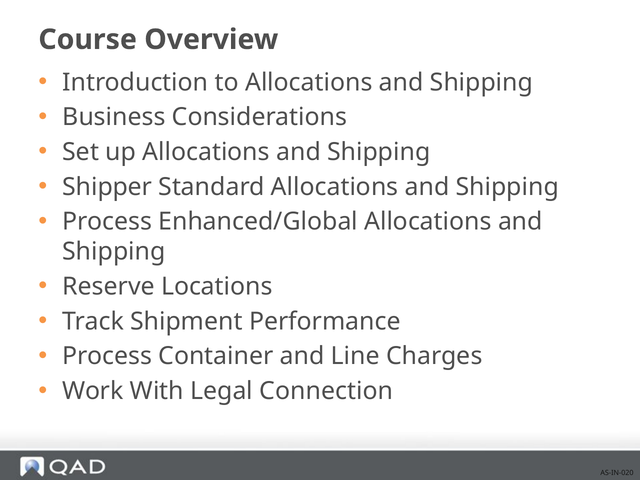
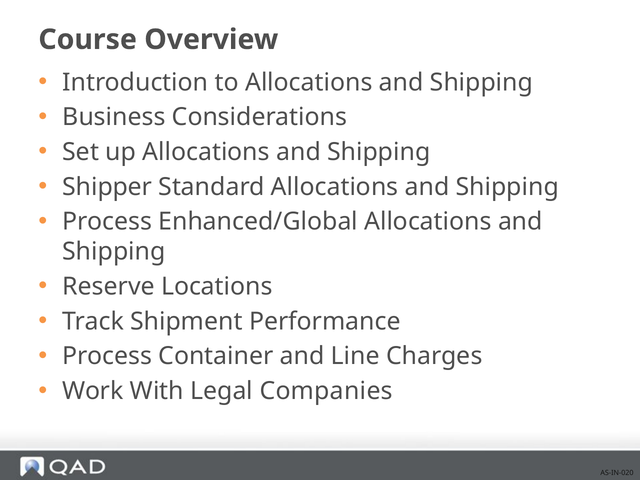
Connection: Connection -> Companies
